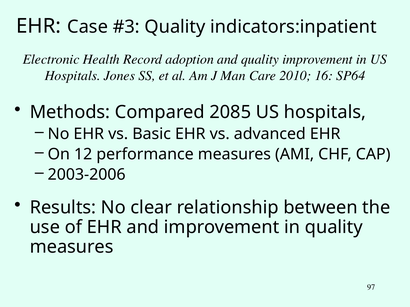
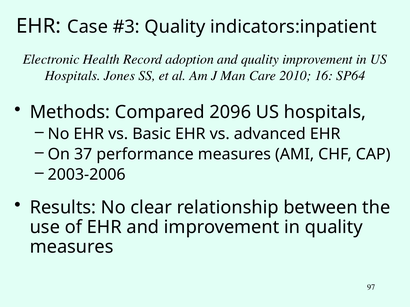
2085: 2085 -> 2096
12: 12 -> 37
